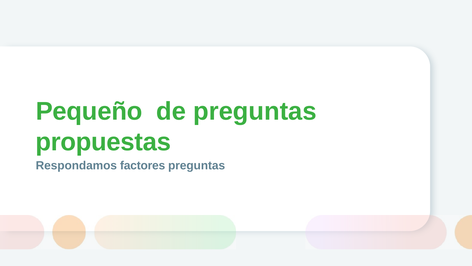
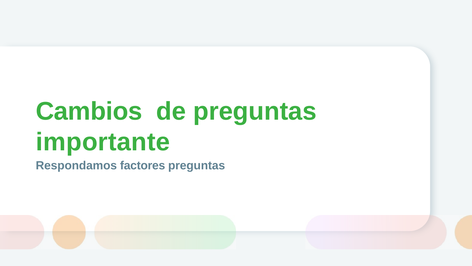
Pequeño: Pequeño -> Cambios
propuestas: propuestas -> importante
